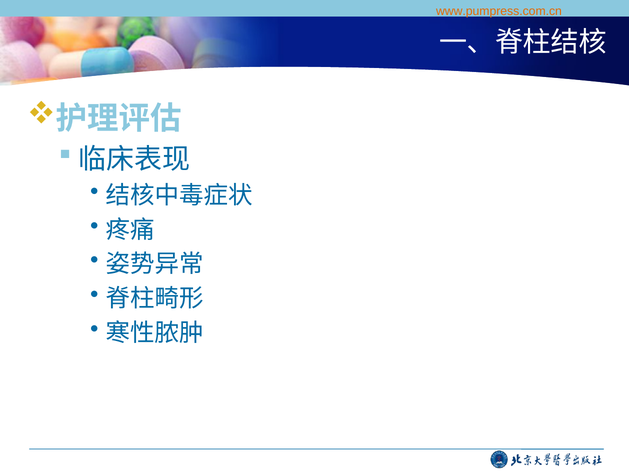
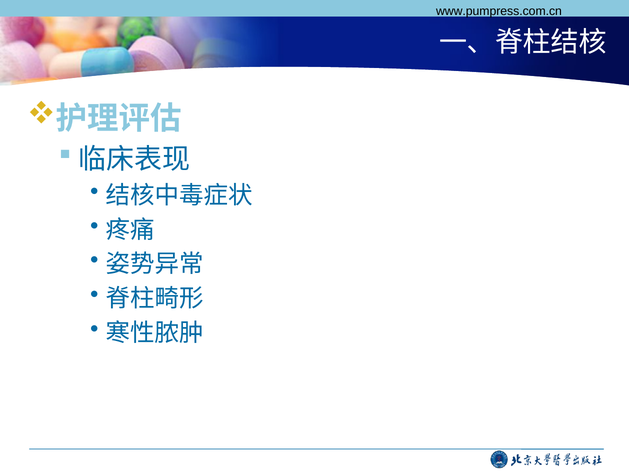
www.pumpress.com.cn colour: orange -> black
